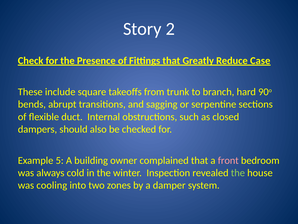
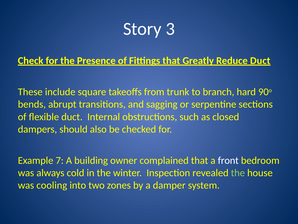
2: 2 -> 3
Reduce Case: Case -> Duct
5: 5 -> 7
front colour: pink -> white
